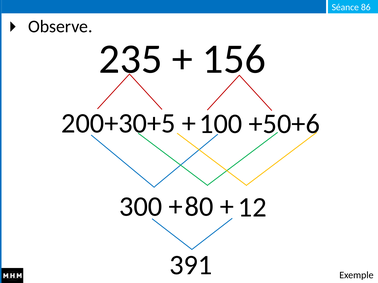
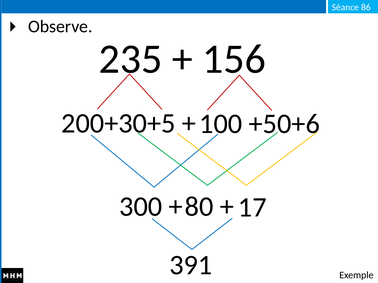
12: 12 -> 17
